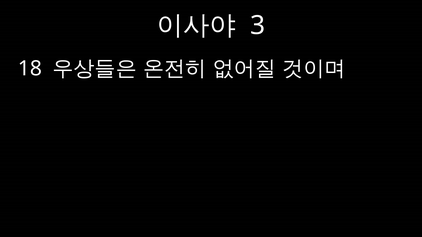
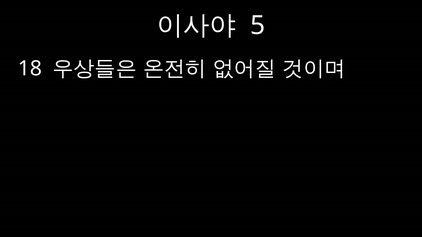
3: 3 -> 5
